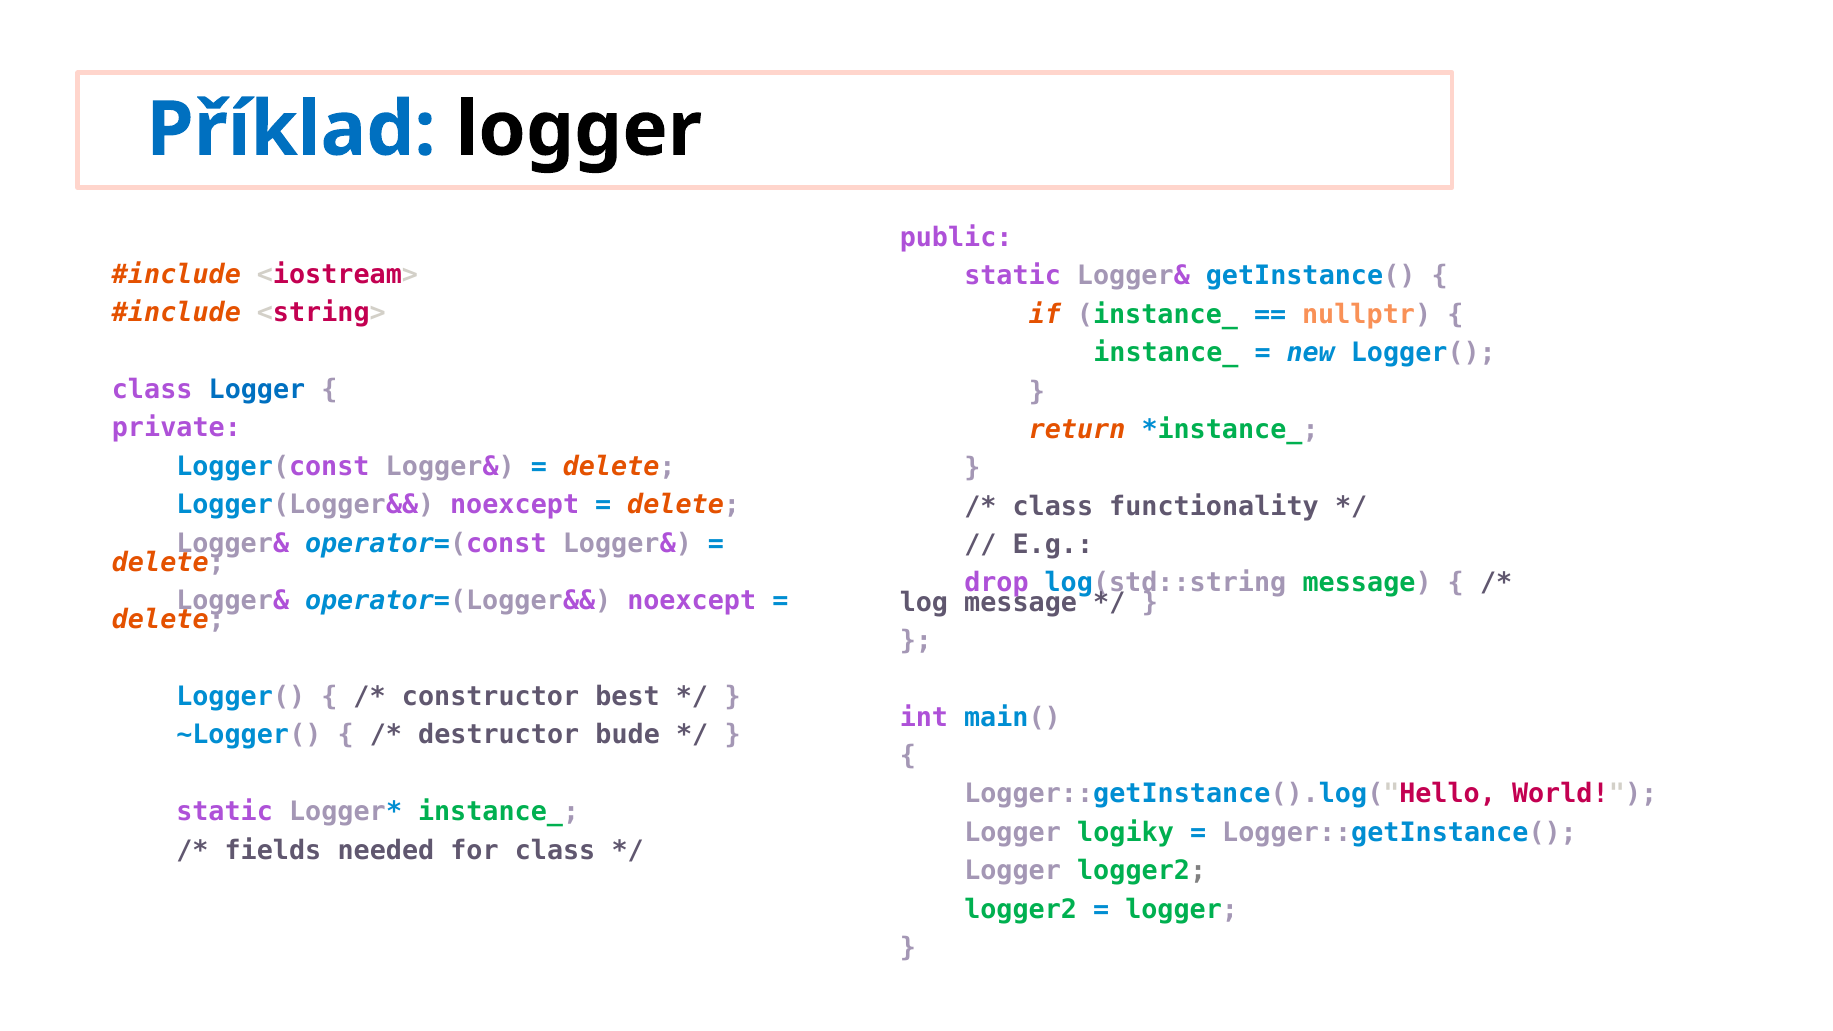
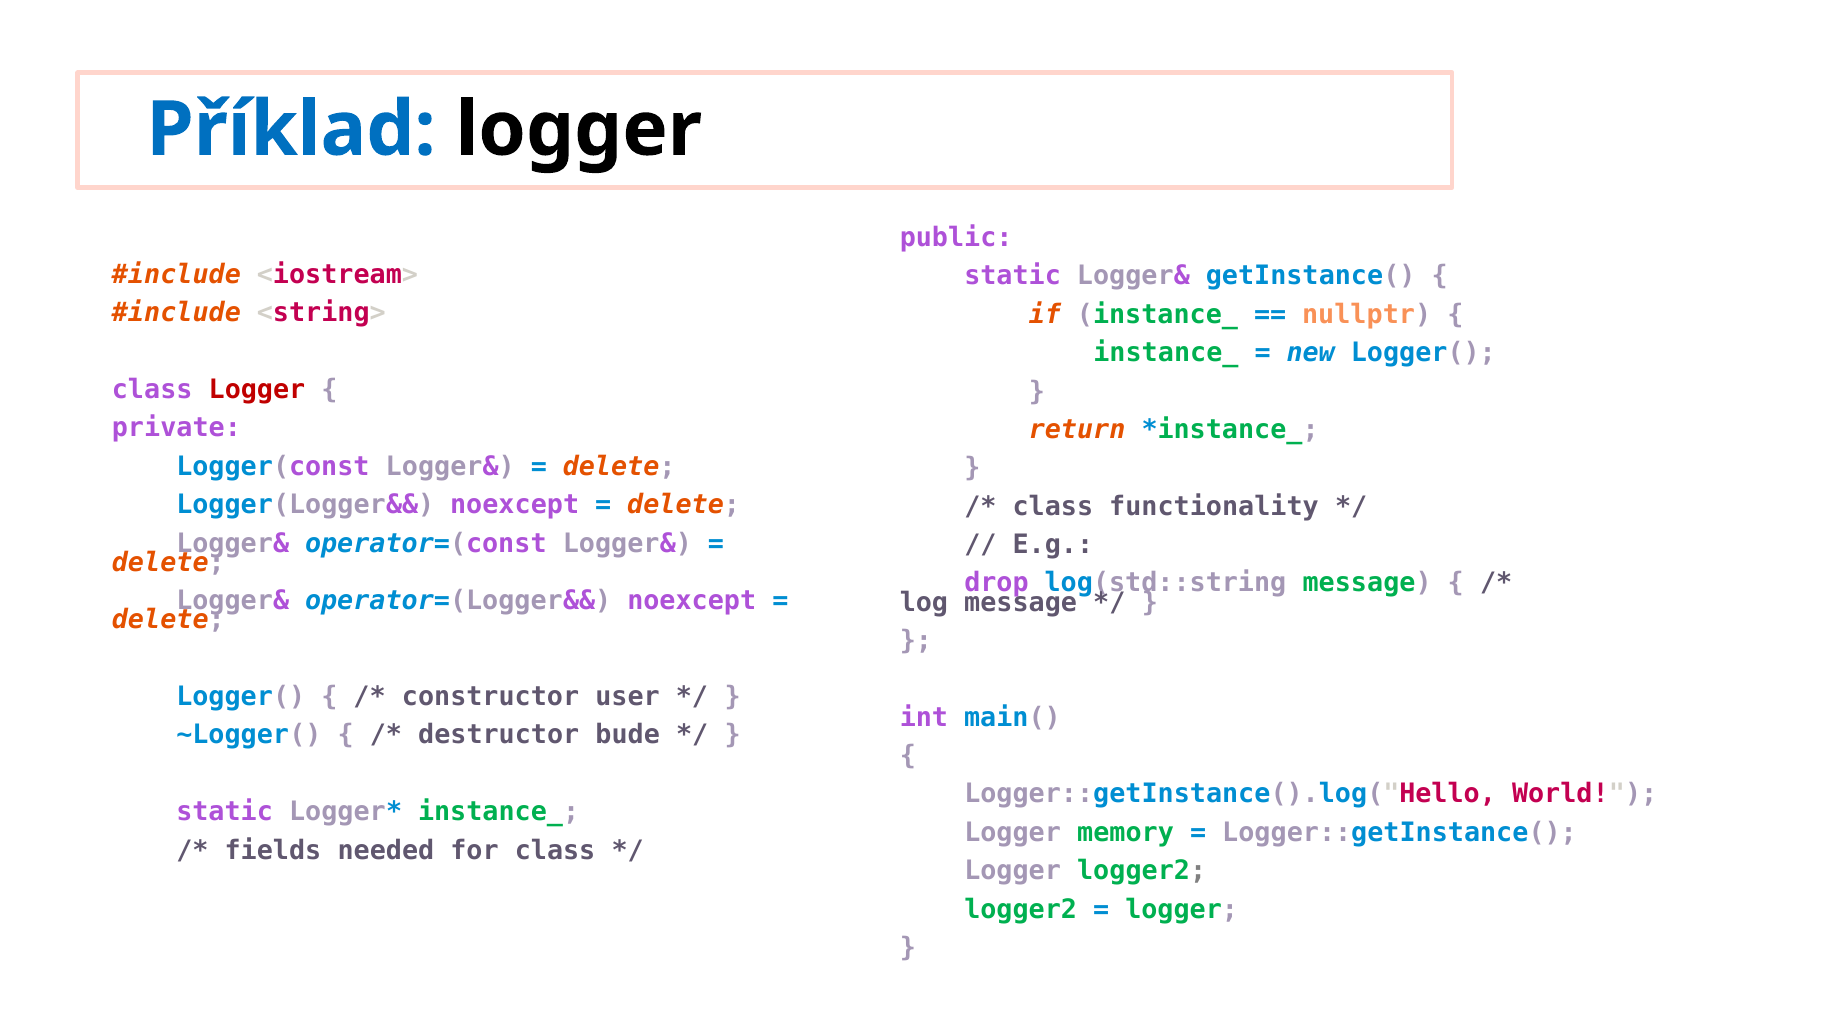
Logger at (257, 390) colour: blue -> red
best: best -> user
logiky: logiky -> memory
